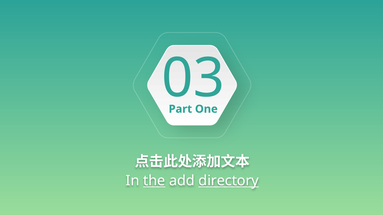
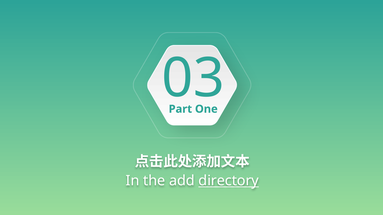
the underline: present -> none
